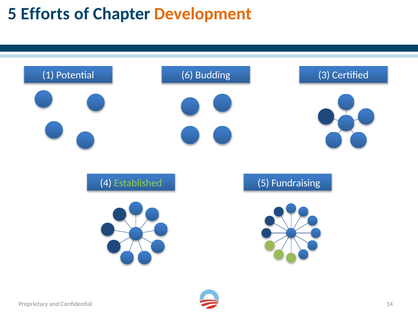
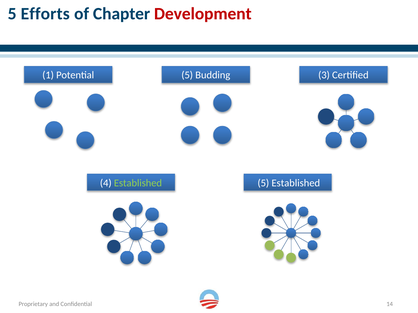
Development colour: orange -> red
Potential 6: 6 -> 5
5 Fundraising: Fundraising -> Established
